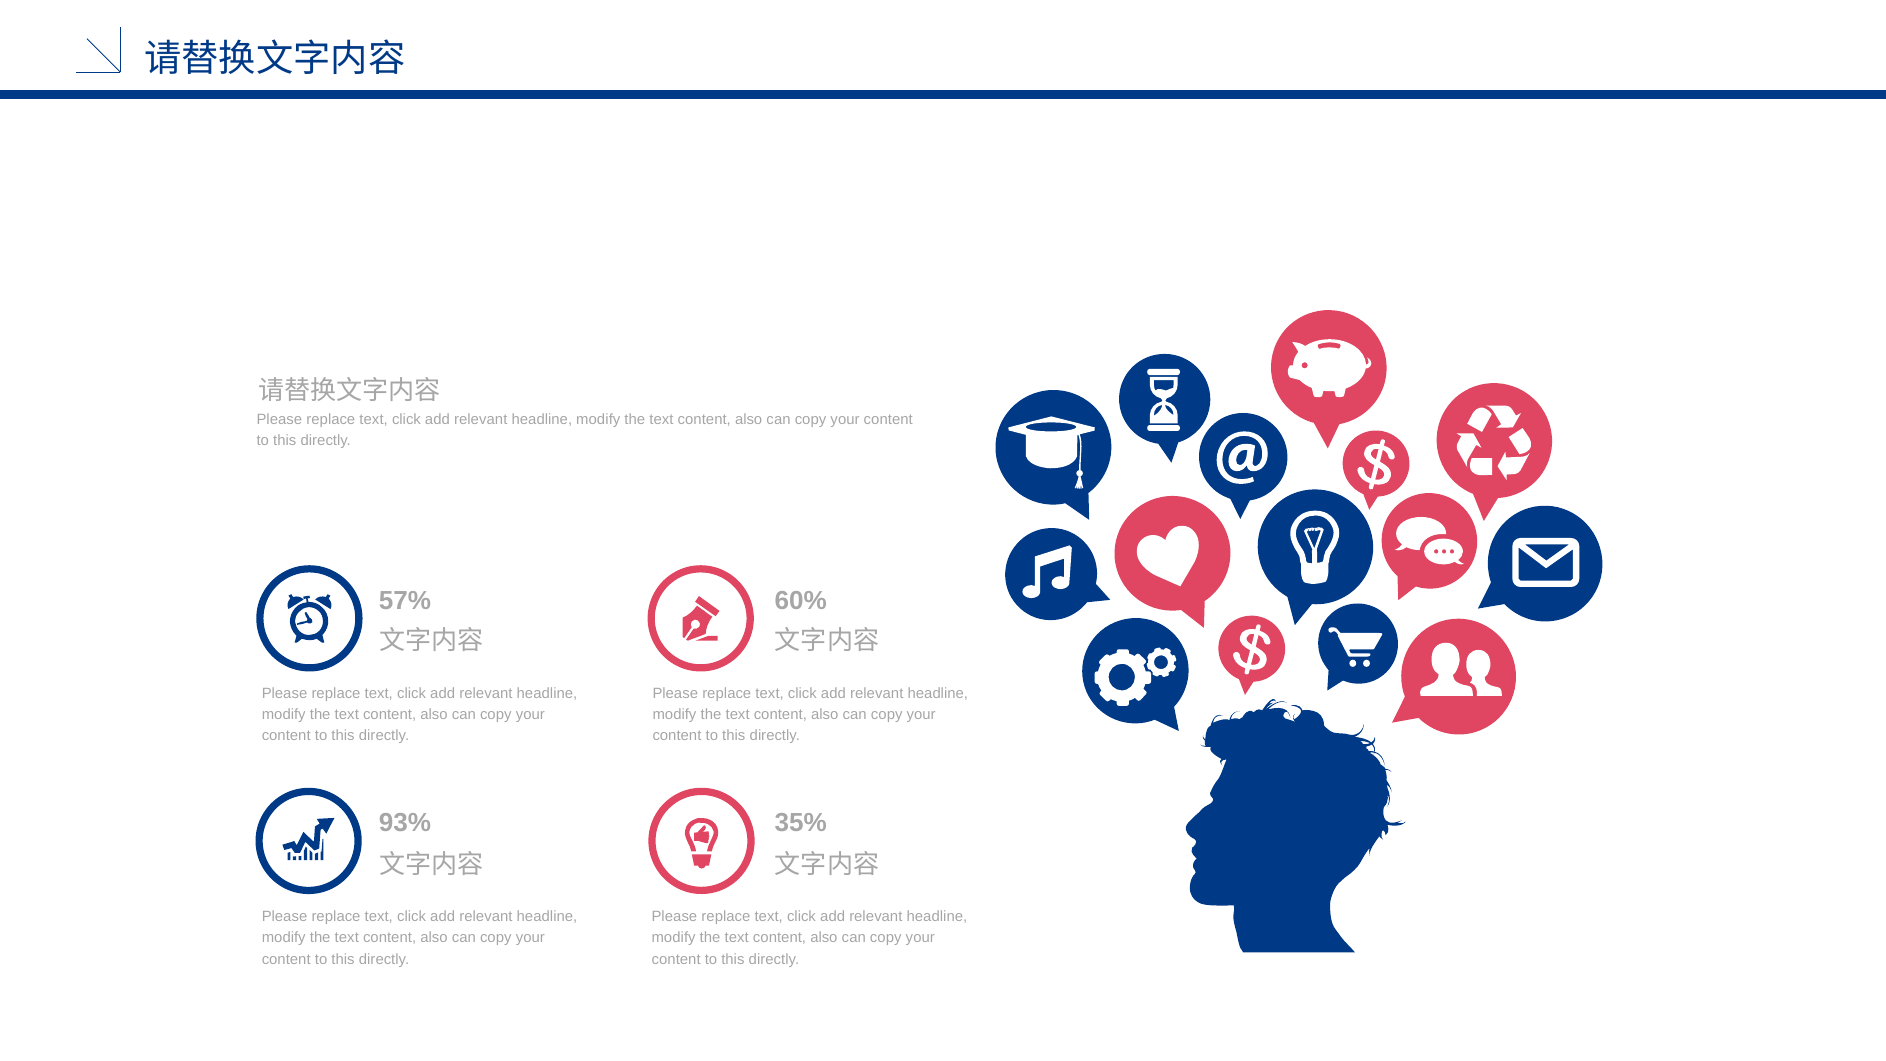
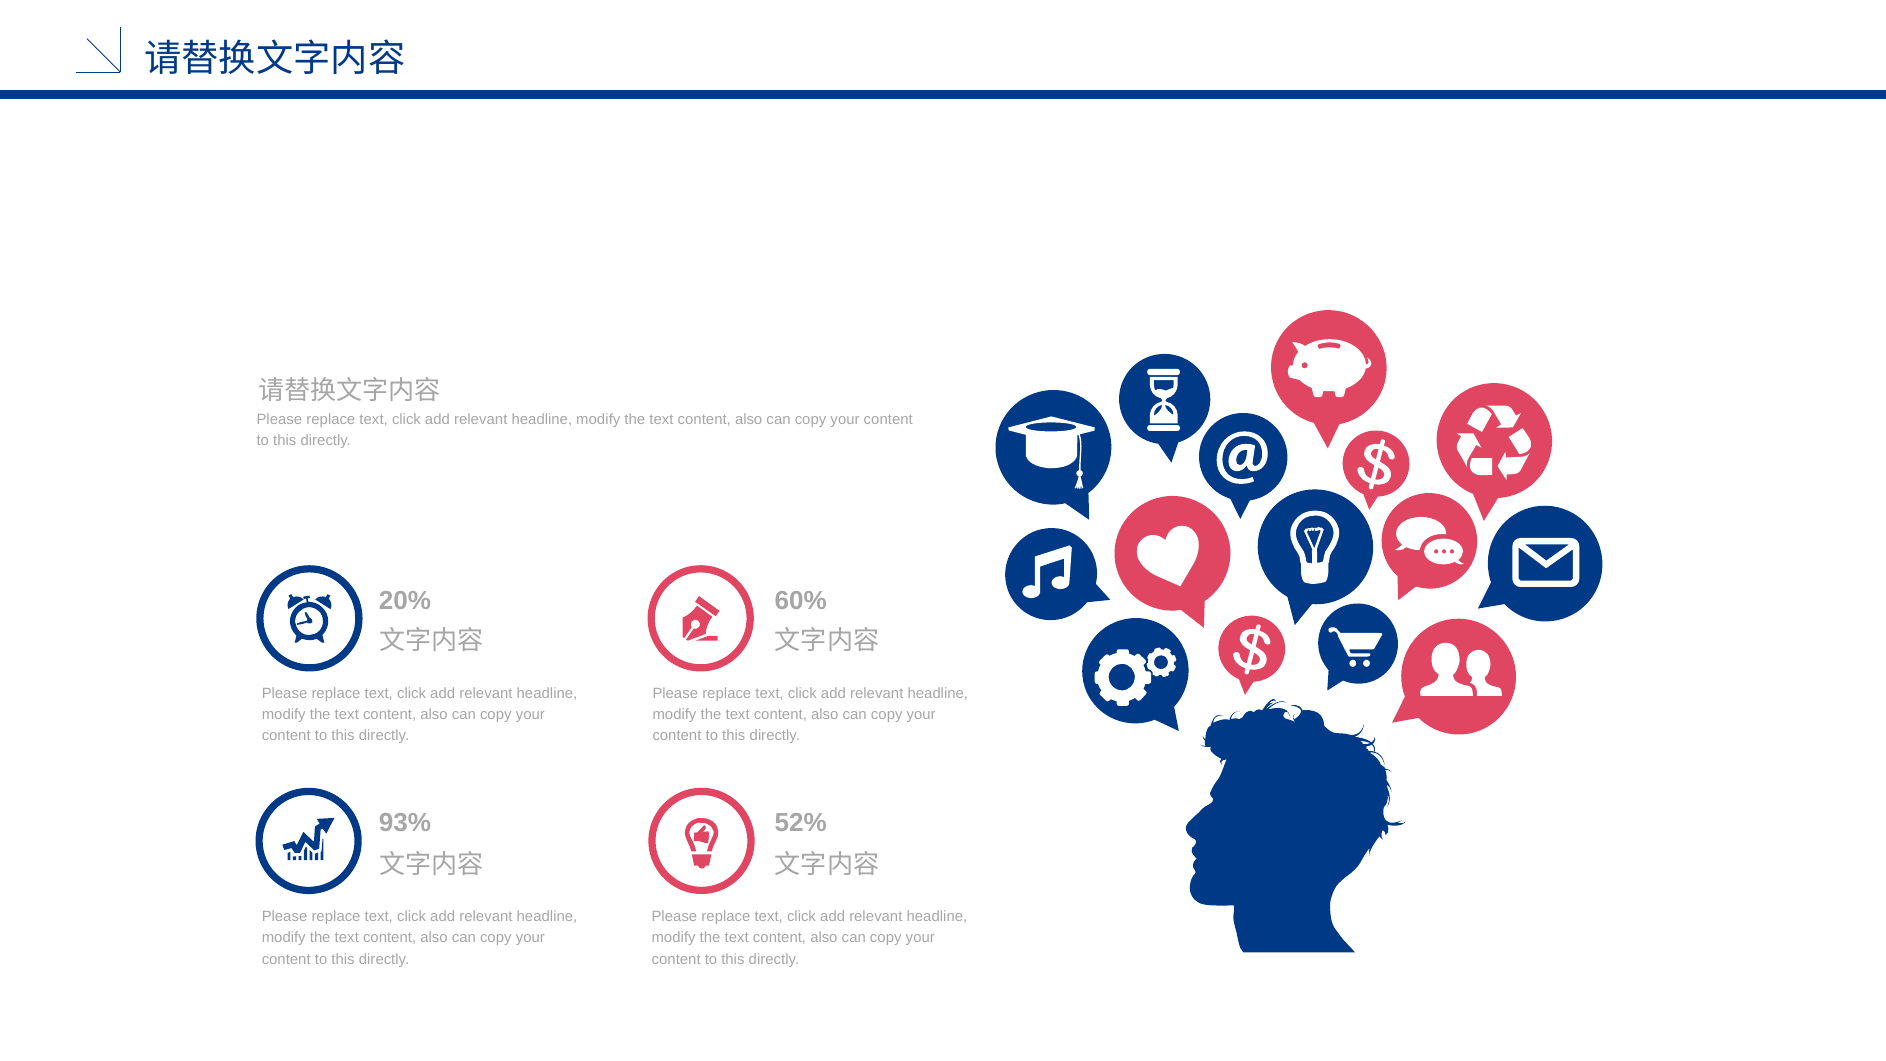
57%: 57% -> 20%
35%: 35% -> 52%
